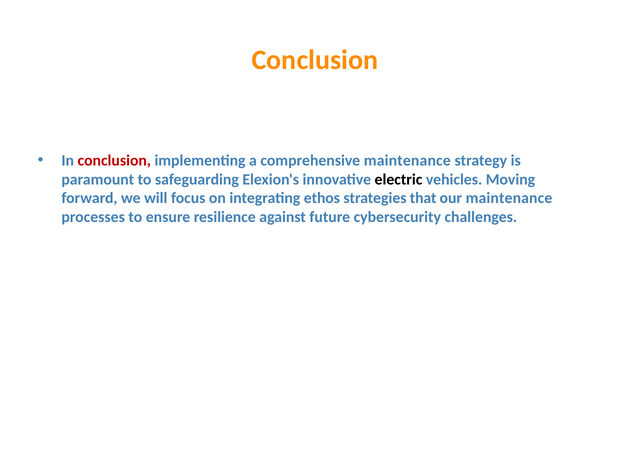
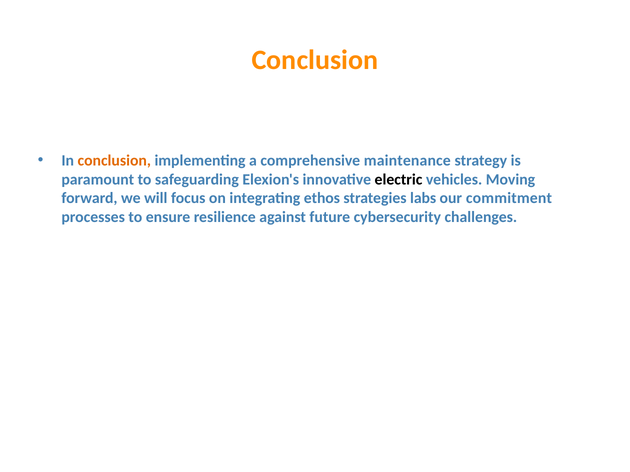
conclusion at (114, 161) colour: red -> orange
that: that -> labs
our maintenance: maintenance -> commitment
